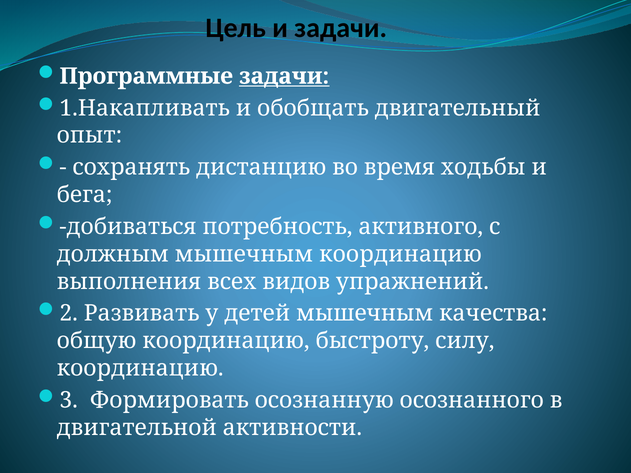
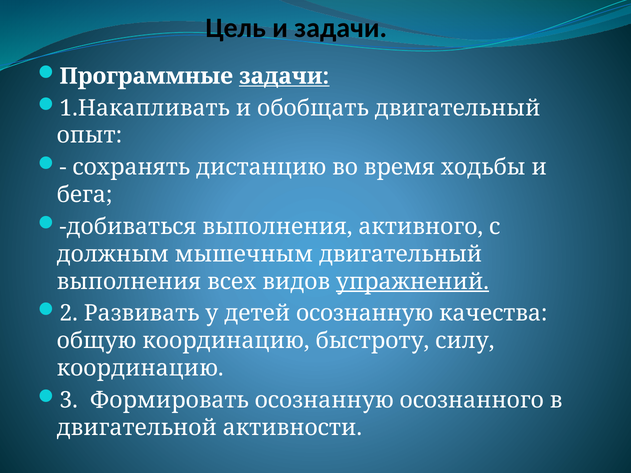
добиваться потребность: потребность -> выполнения
мышечным координацию: координацию -> двигательный
упражнений underline: none -> present
детей мышечным: мышечным -> осознанную
